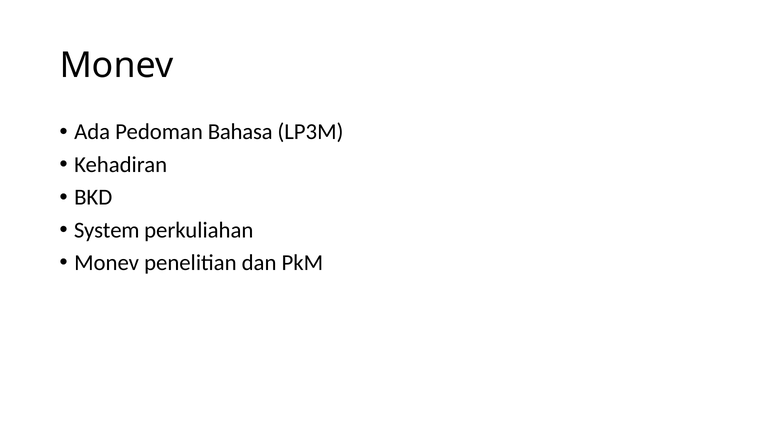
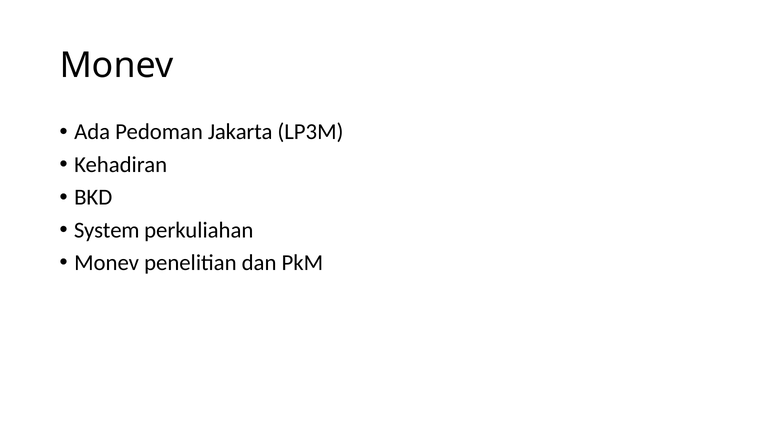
Bahasa: Bahasa -> Jakarta
